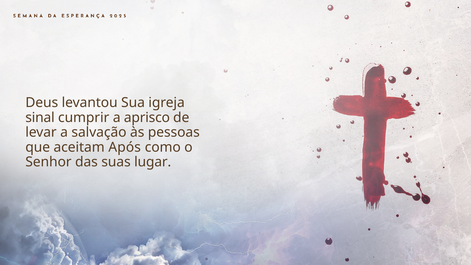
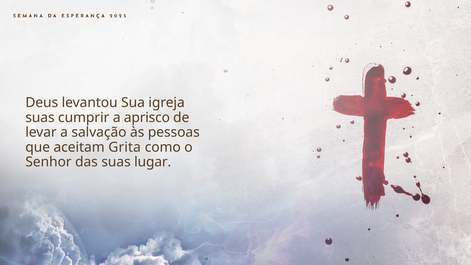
sinal at (40, 118): sinal -> suas
Após: Após -> Grita
